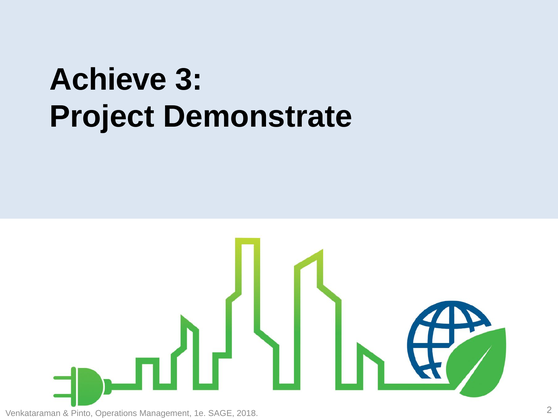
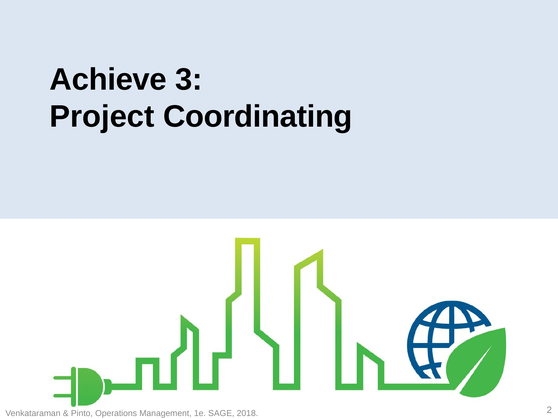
Demonstrate: Demonstrate -> Coordinating
